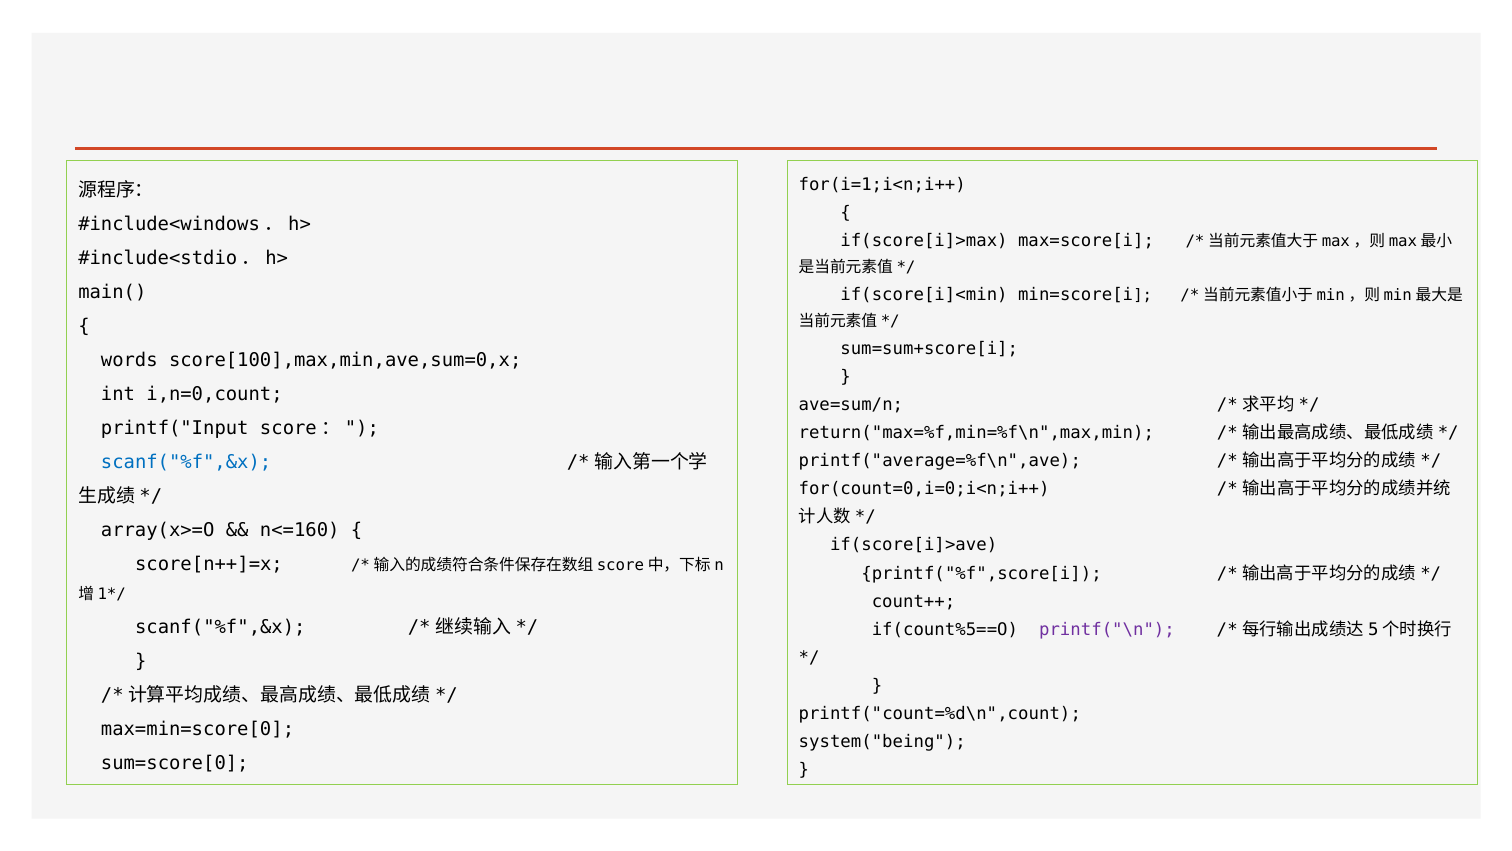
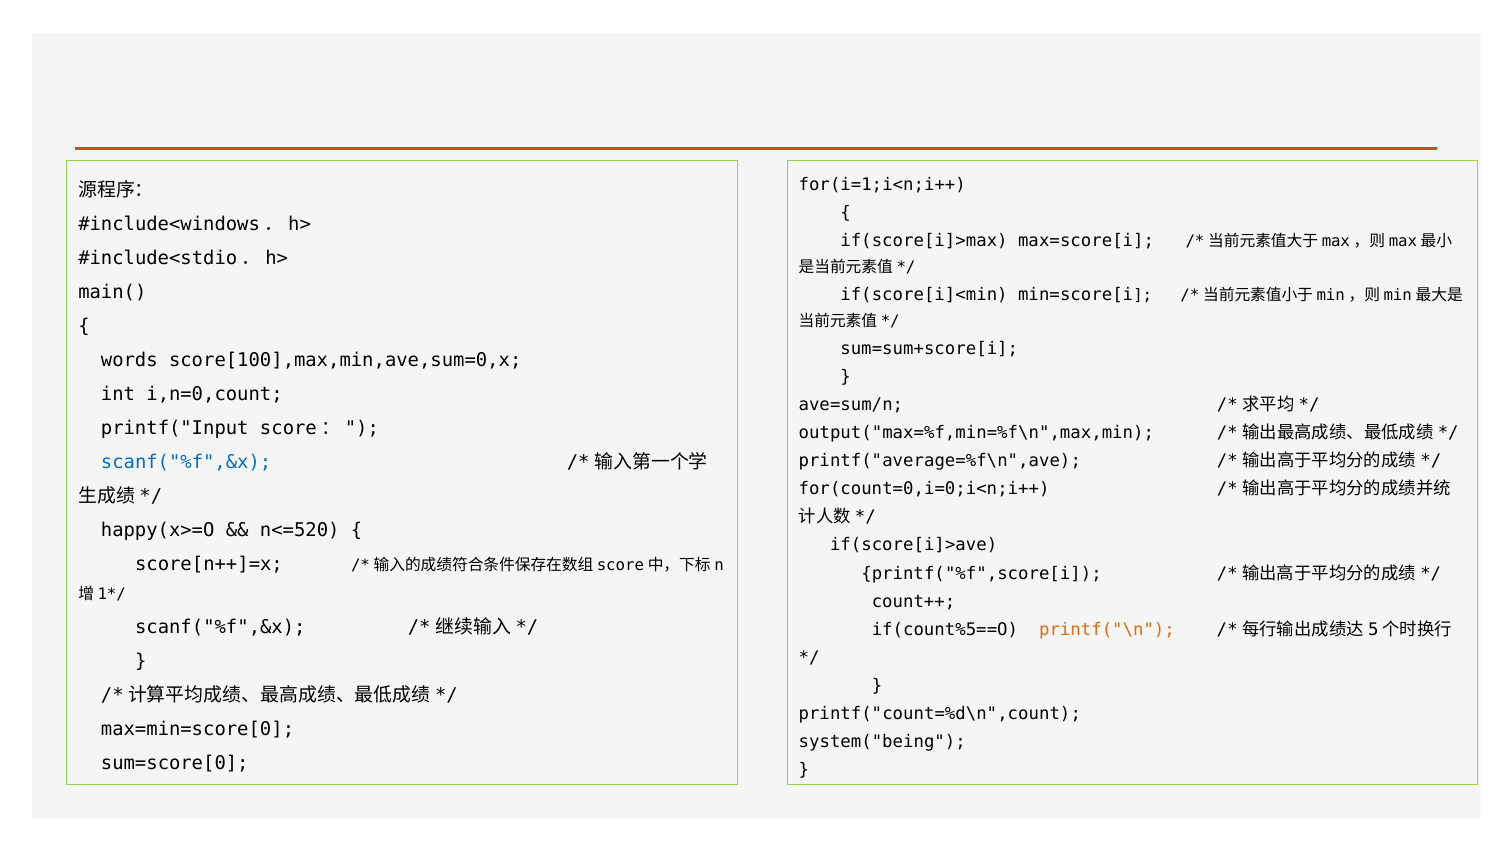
return("max=%f,min=%f\n",max,min: return("max=%f,min=%f\n",max,min -> output("max=%f,min=%f\n",max,min
array(x>=O: array(x>=O -> happy(x>=O
n<=160: n<=160 -> n<=520
printf("\n colour: purple -> orange
